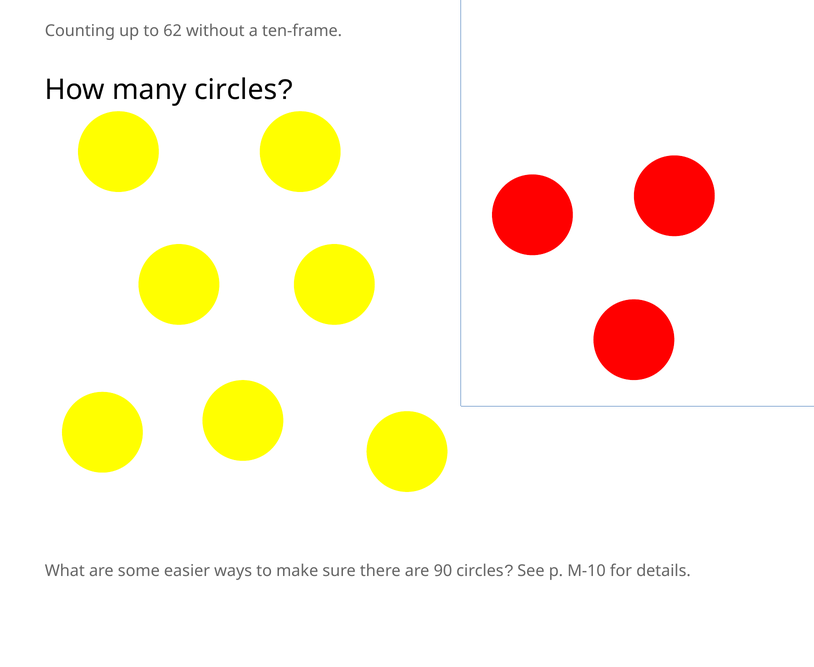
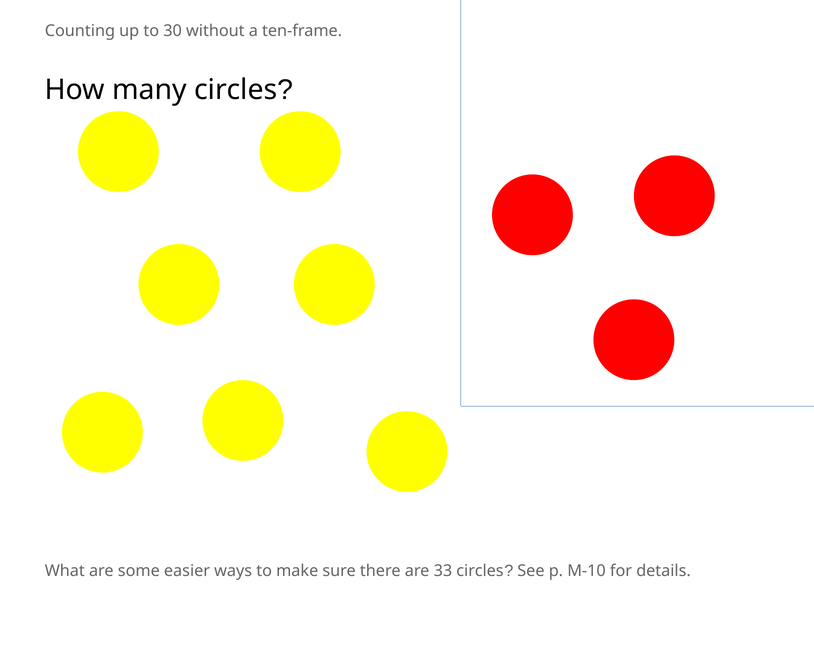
62: 62 -> 30
90: 90 -> 33
